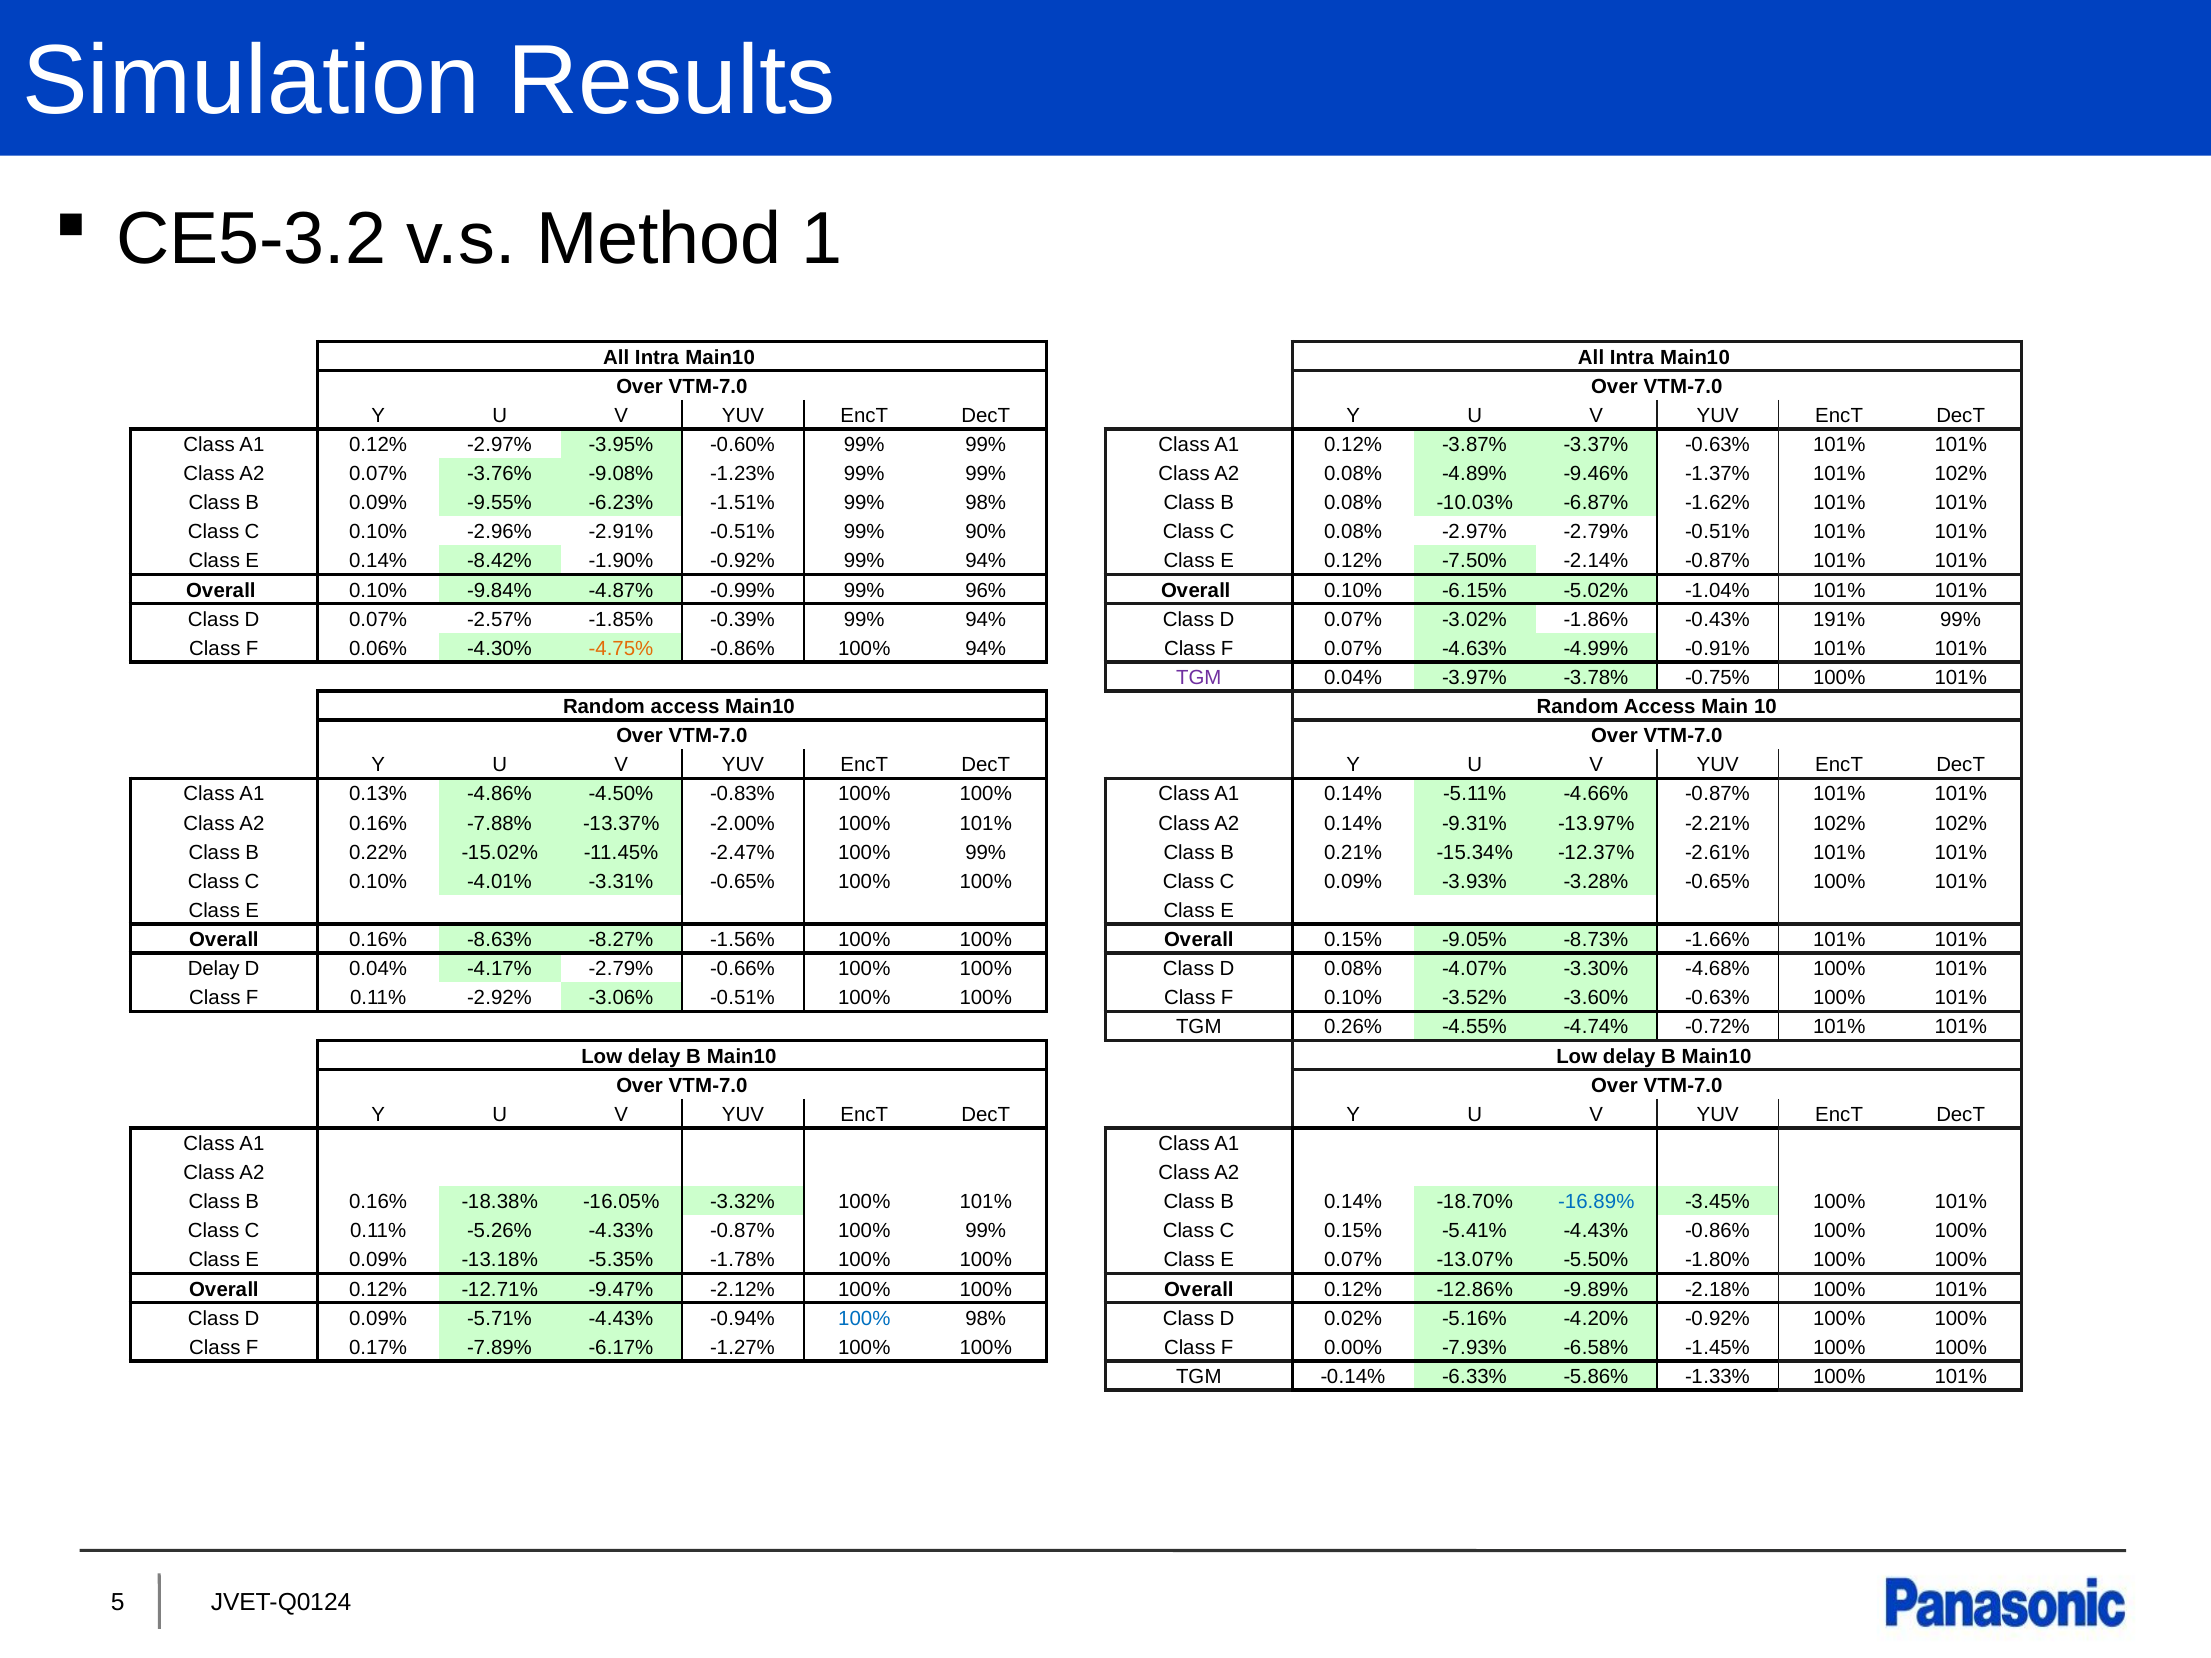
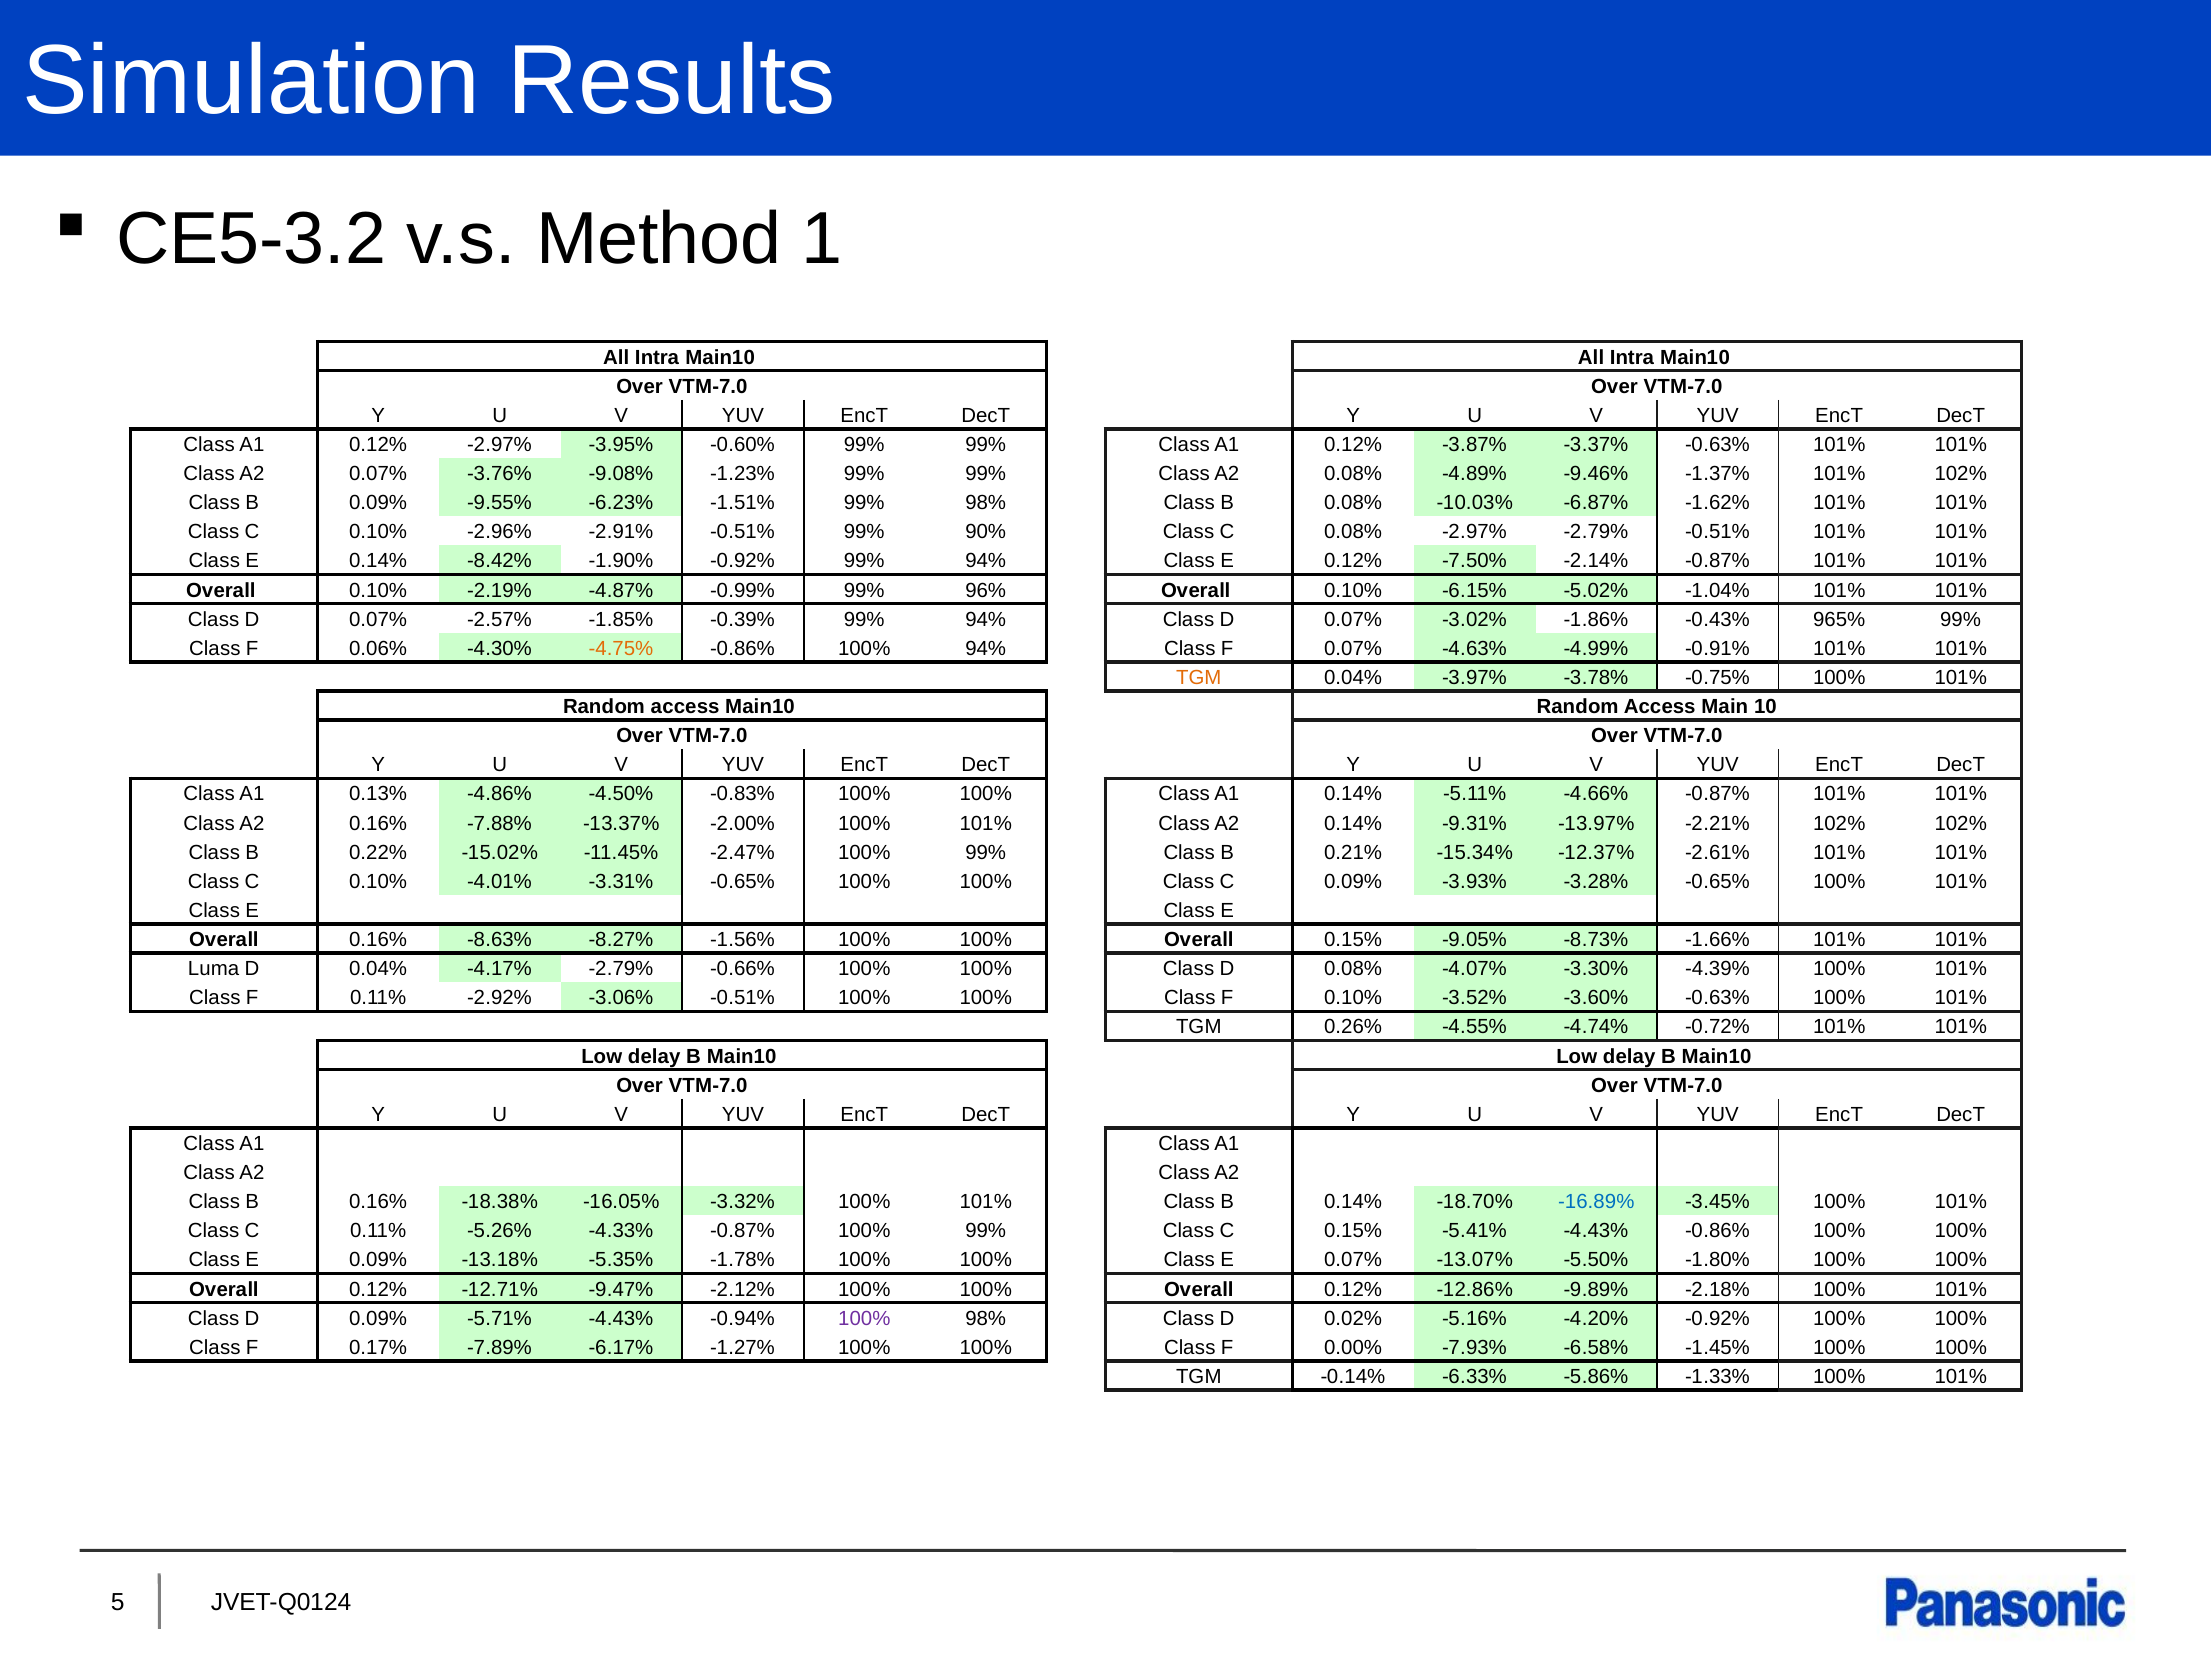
-9.84%: -9.84% -> -2.19%
191%: 191% -> 965%
TGM at (1199, 678) colour: purple -> orange
Delay at (214, 969): Delay -> Luma
-4.68%: -4.68% -> -4.39%
100% at (864, 1319) colour: blue -> purple
